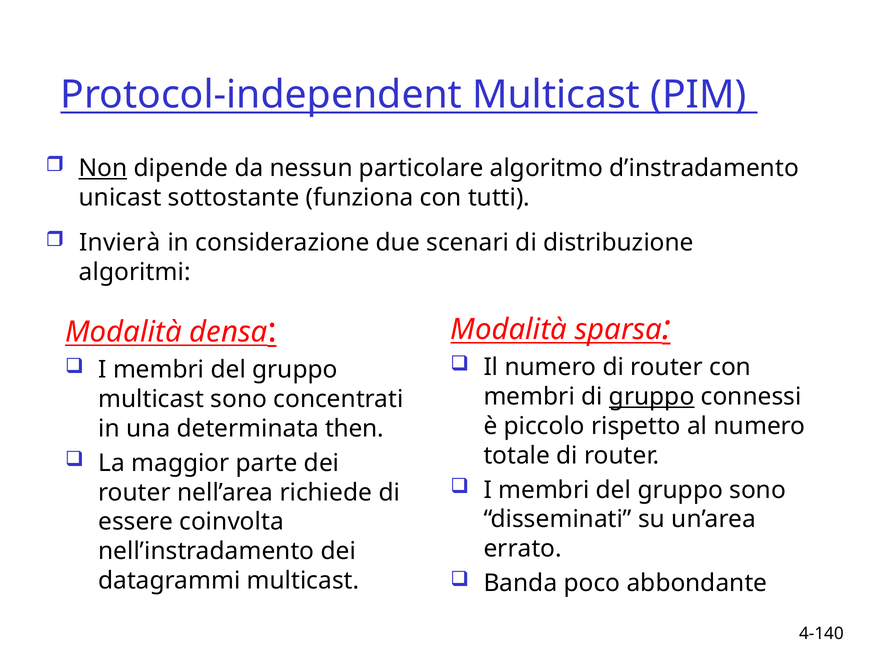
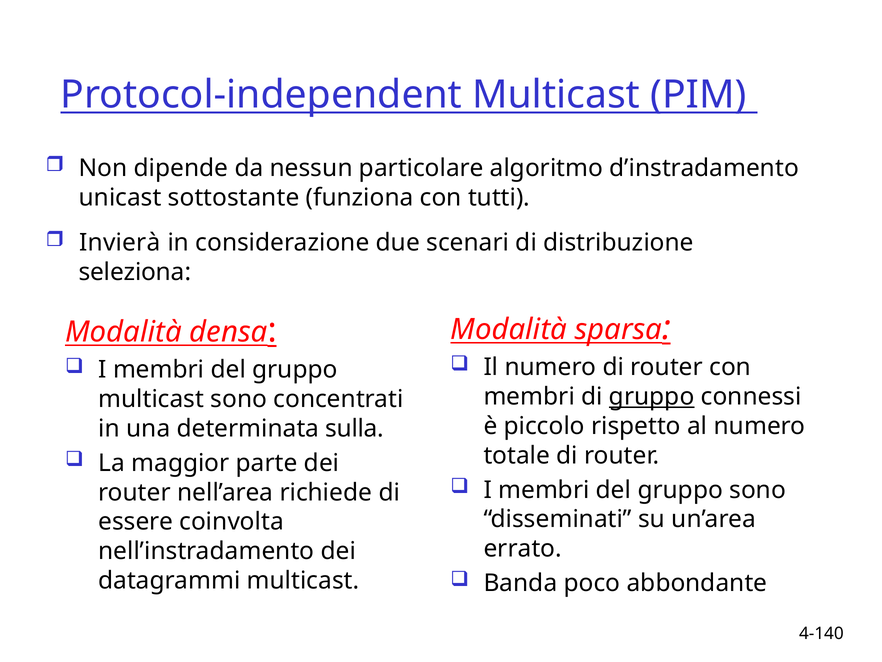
Non underline: present -> none
algoritmi: algoritmi -> seleziona
then: then -> sulla
